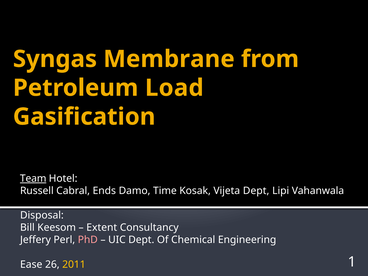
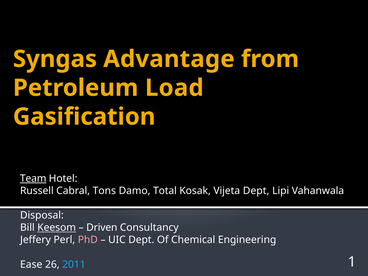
Membrane: Membrane -> Advantage
Ends: Ends -> Tons
Time: Time -> Total
Keesom underline: none -> present
Extent: Extent -> Driven
2011 colour: yellow -> light blue
